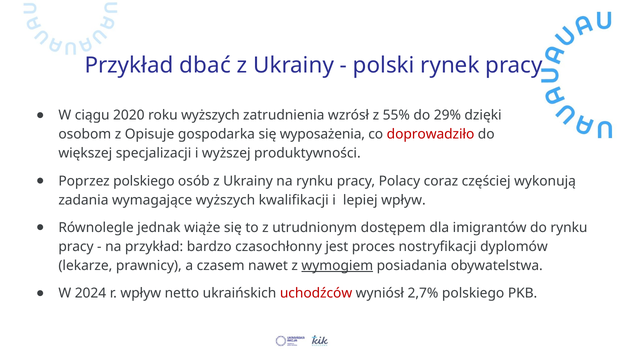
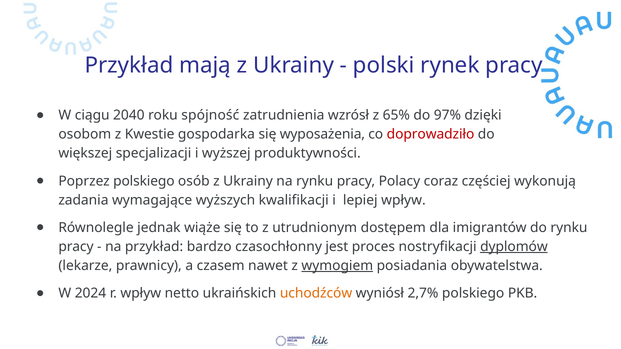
dbać: dbać -> mają
2020: 2020 -> 2040
roku wyższych: wyższych -> spójność
55%: 55% -> 65%
29%: 29% -> 97%
Opisuje: Opisuje -> Kwestie
dyplomów underline: none -> present
uchodźców colour: red -> orange
